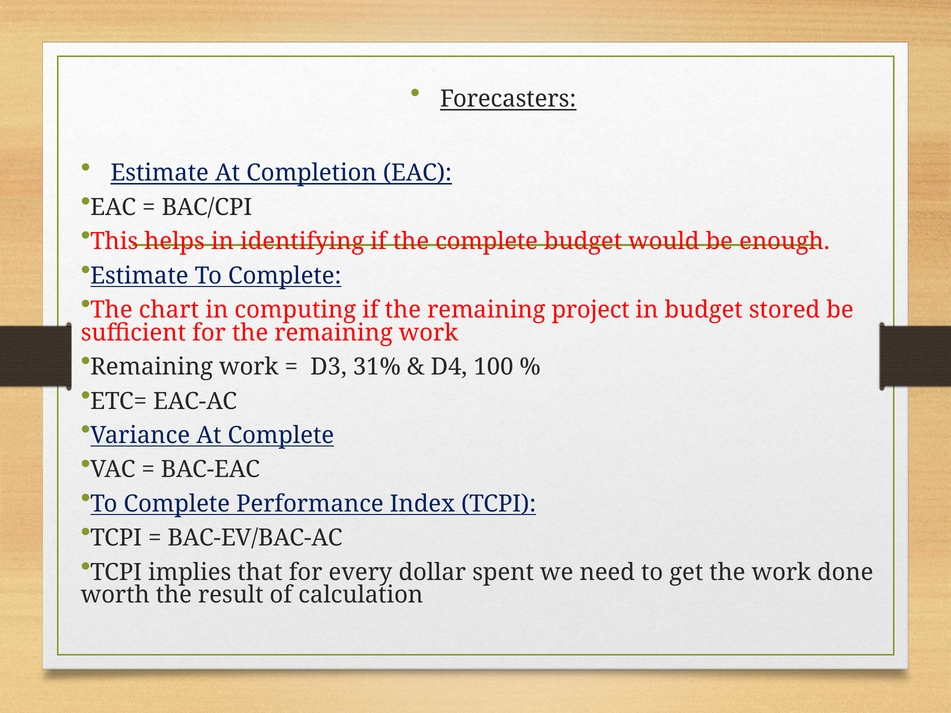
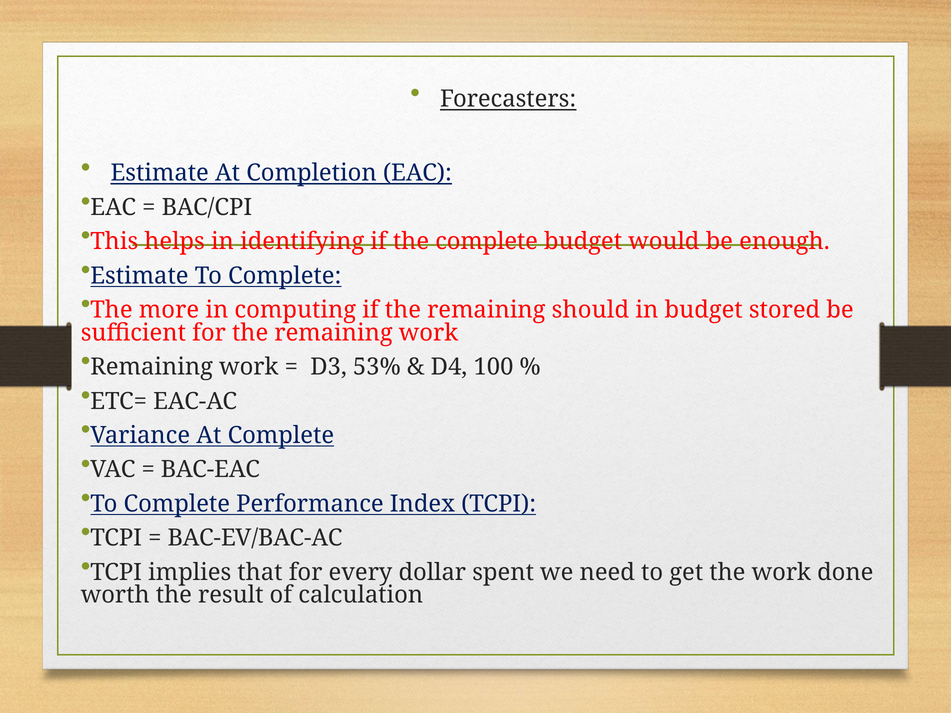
chart: chart -> more
project: project -> should
31%: 31% -> 53%
